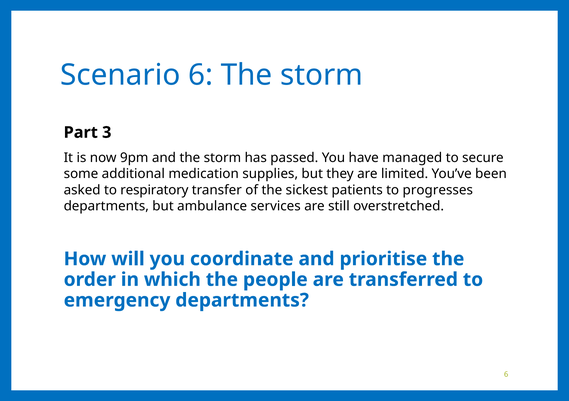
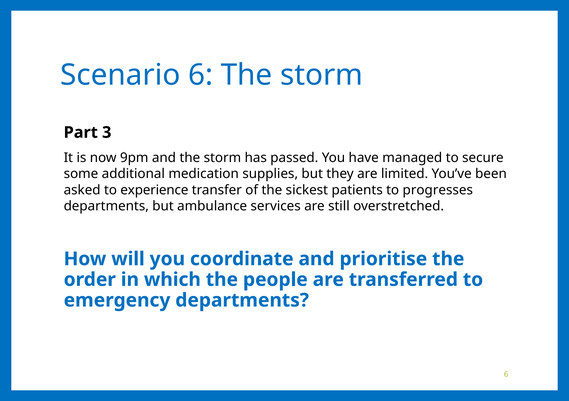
respiratory: respiratory -> experience
